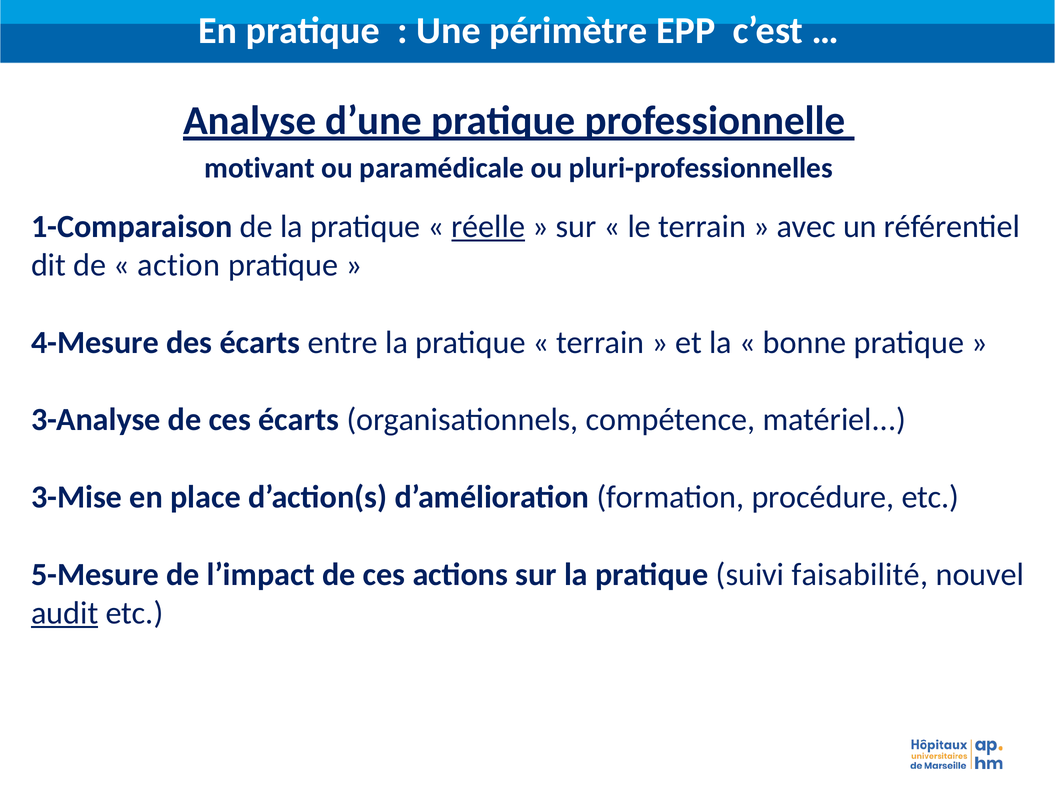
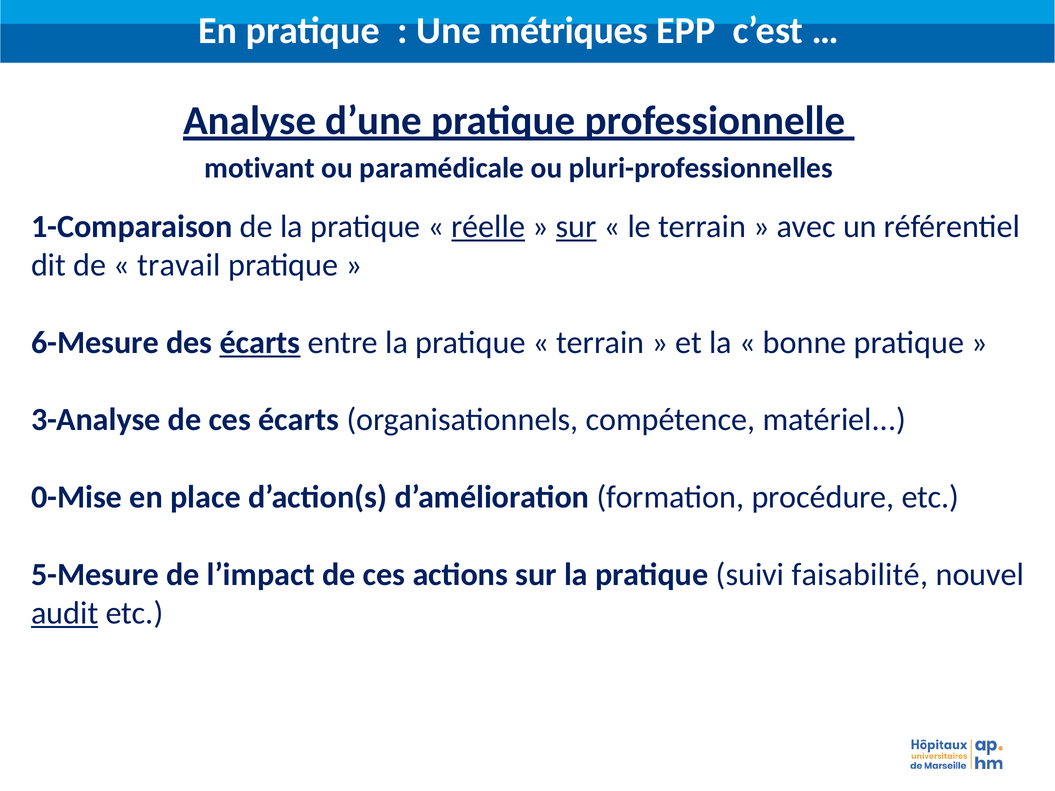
périmètre: périmètre -> métriques
sur at (576, 227) underline: none -> present
action: action -> travail
4-Mesure: 4-Mesure -> 6-Mesure
écarts at (260, 343) underline: none -> present
3-Mise: 3-Mise -> 0-Mise
